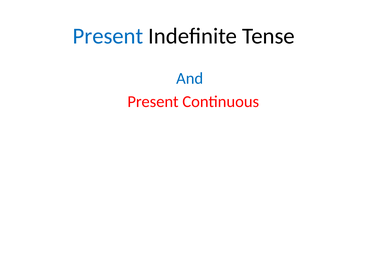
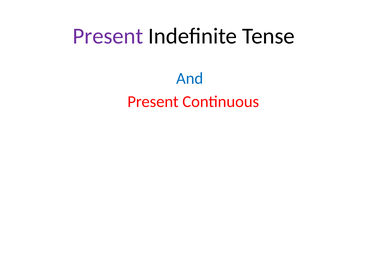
Present at (108, 36) colour: blue -> purple
